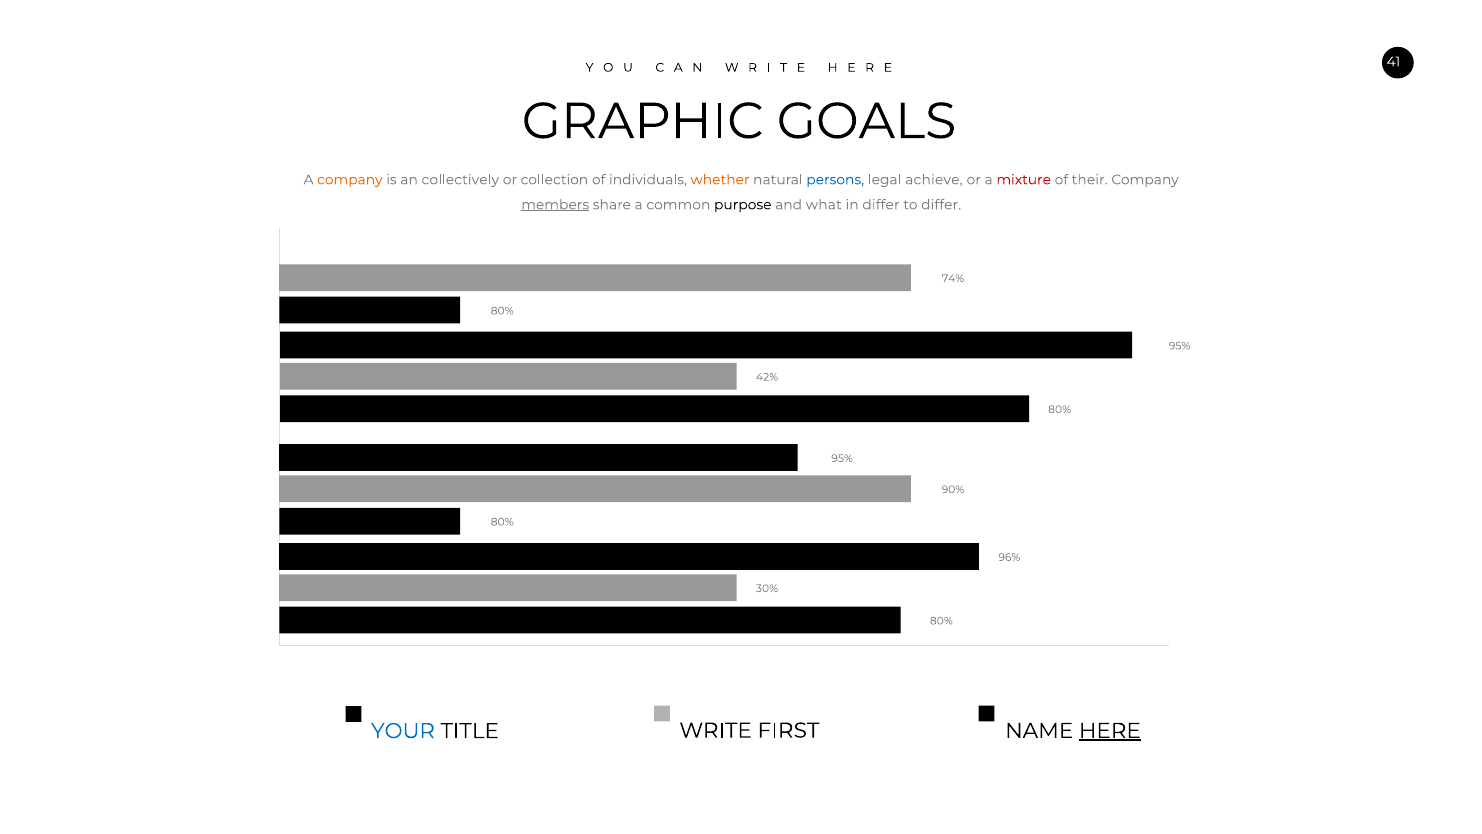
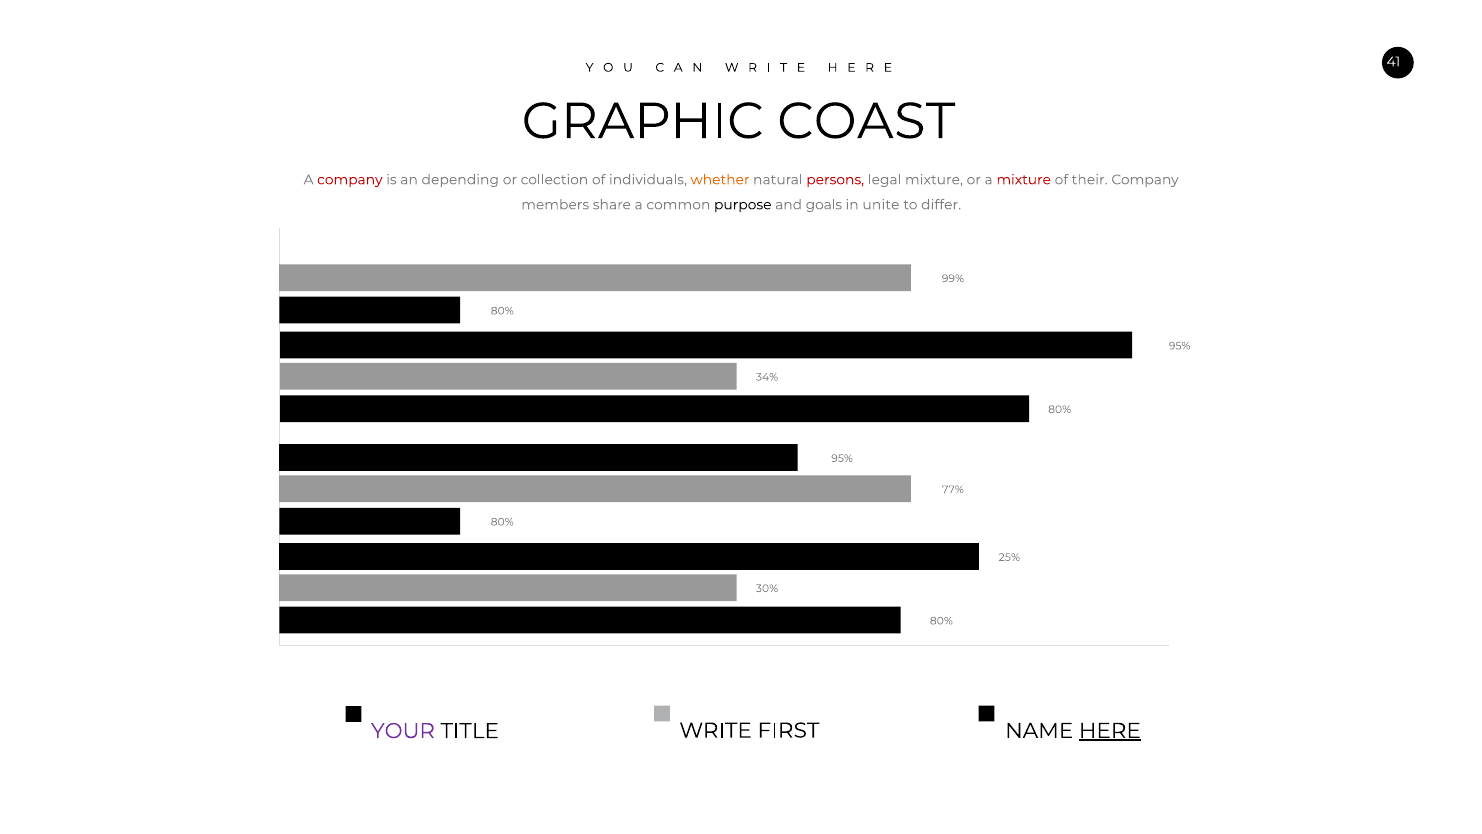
GOALS: GOALS -> COAST
company at (350, 180) colour: orange -> red
collectively: collectively -> depending
persons colour: blue -> red
legal achieve: achieve -> mixture
members underline: present -> none
what: what -> goals
in differ: differ -> unite
74%: 74% -> 99%
42%: 42% -> 34%
90%: 90% -> 77%
96%: 96% -> 25%
YOUR colour: blue -> purple
